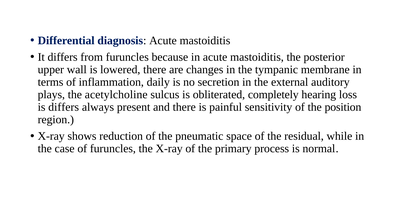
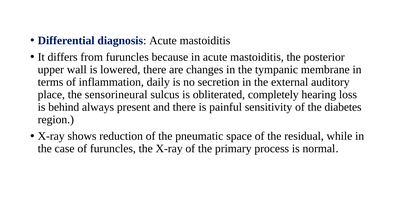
plays: plays -> place
acetylcholine: acetylcholine -> sensorineural
is differs: differs -> behind
position: position -> diabetes
